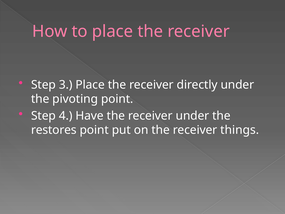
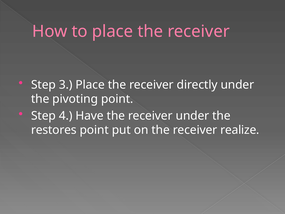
things: things -> realize
